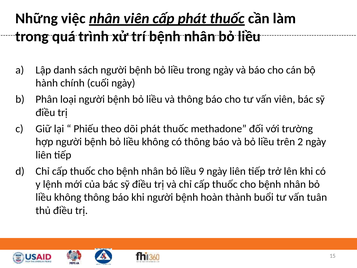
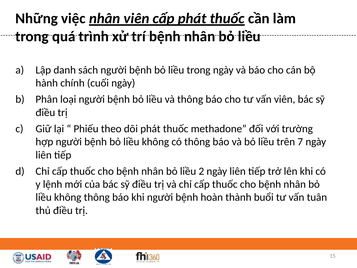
2: 2 -> 7
9: 9 -> 2
